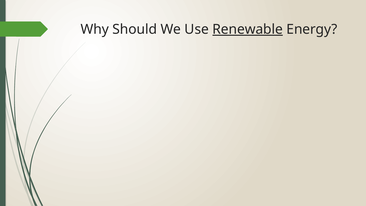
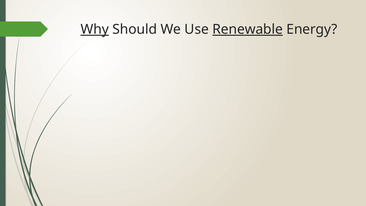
Why underline: none -> present
